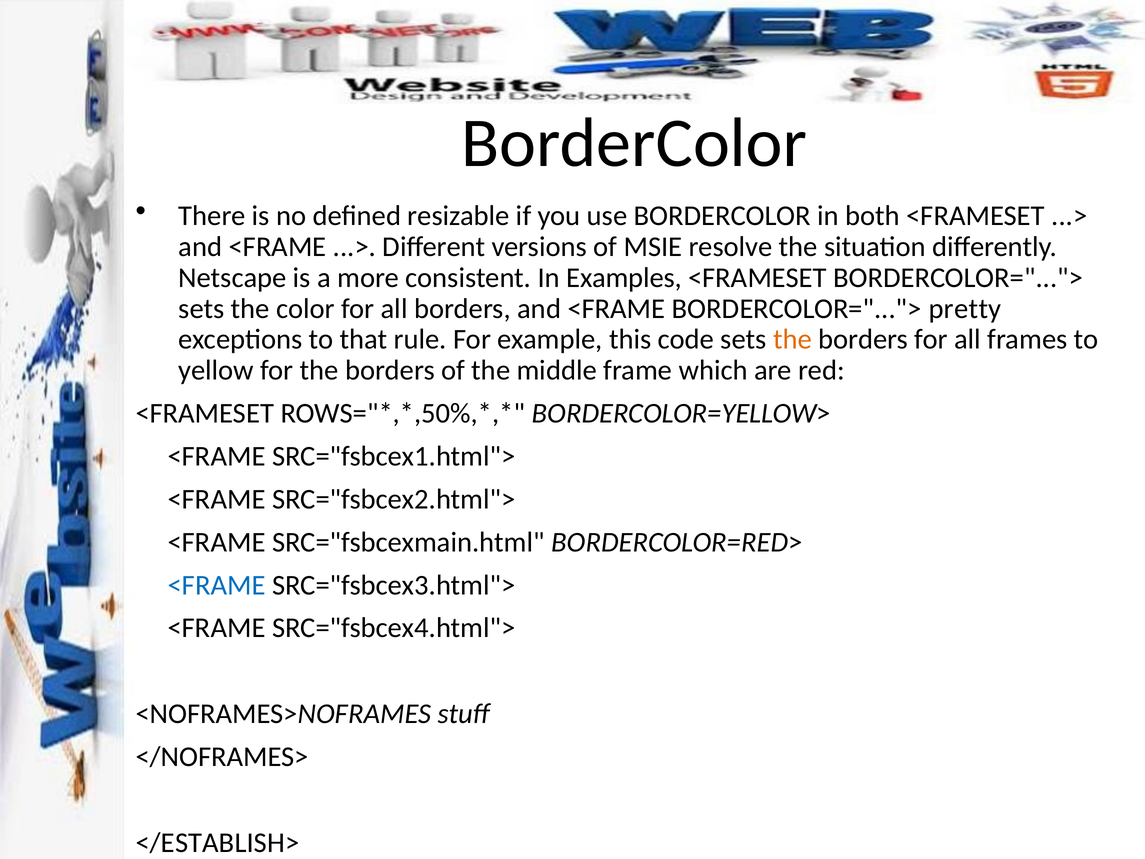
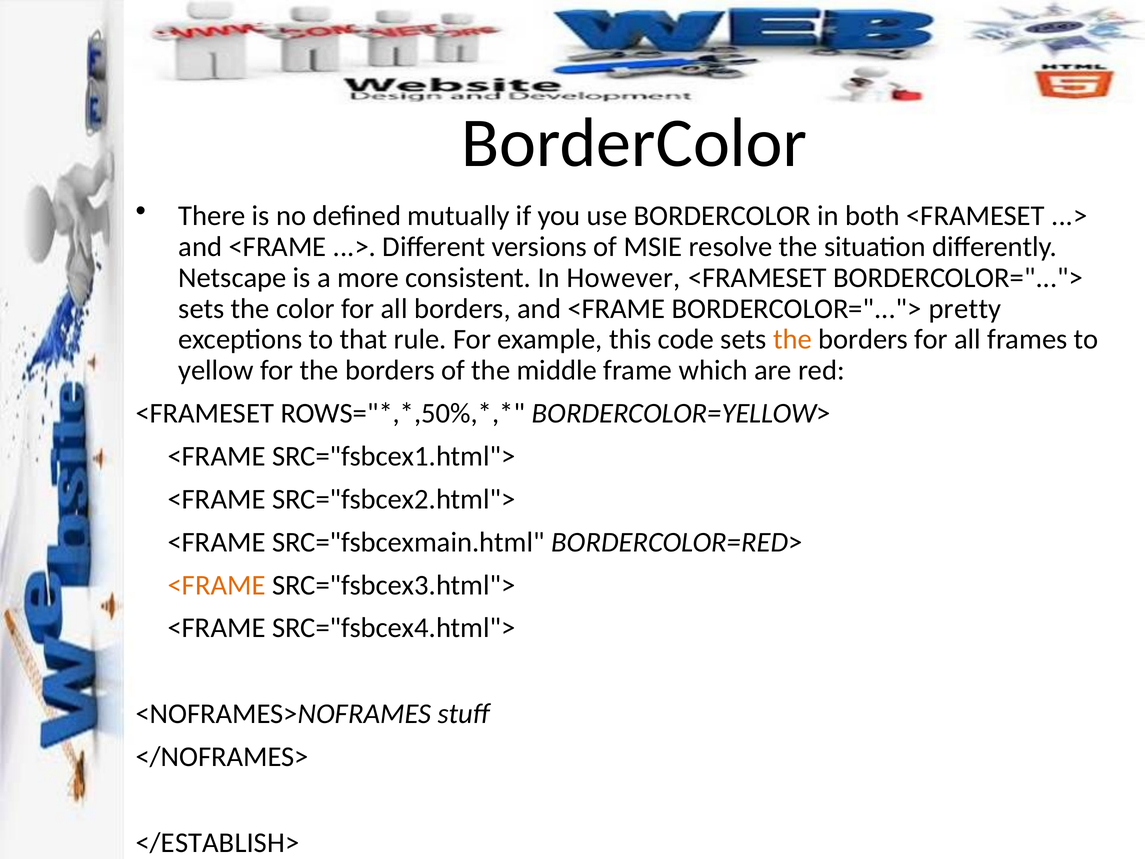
resizable: resizable -> mutually
Examples: Examples -> However
<FRAME at (217, 585) colour: blue -> orange
